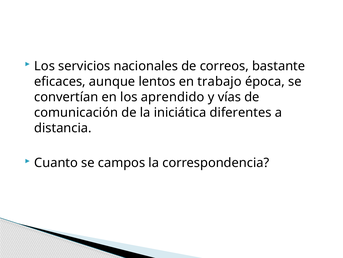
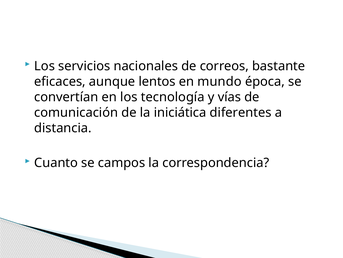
trabajo: trabajo -> mundo
aprendido: aprendido -> tecnología
